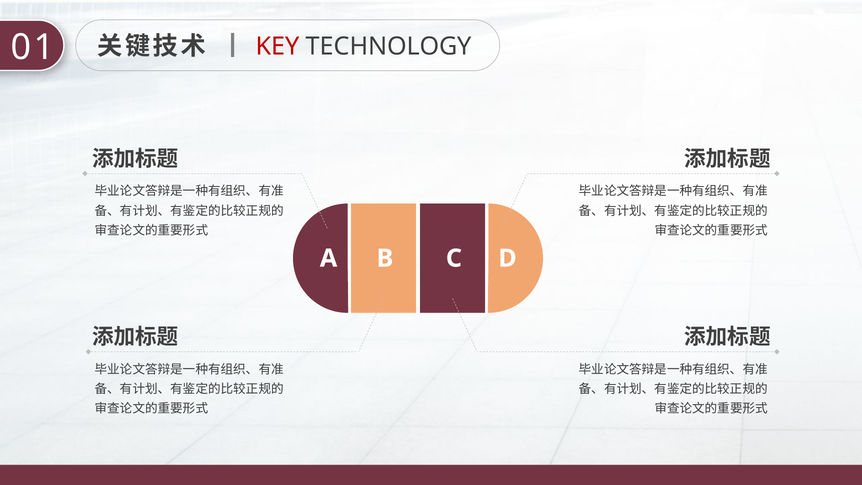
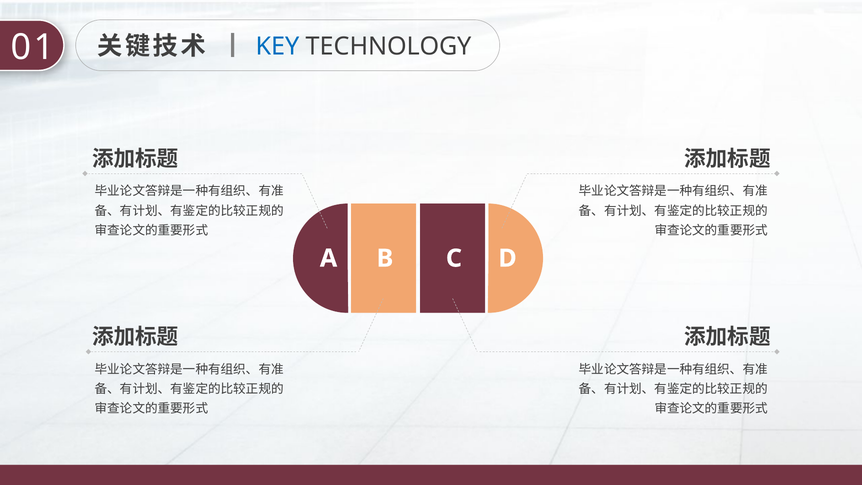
KEY colour: red -> blue
